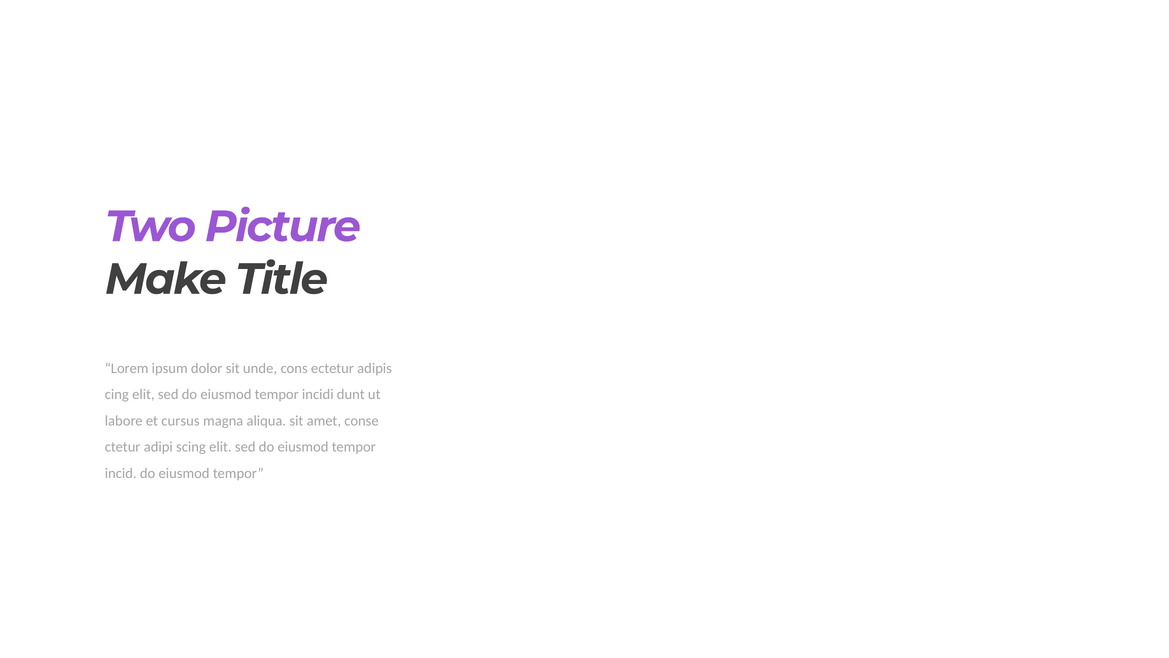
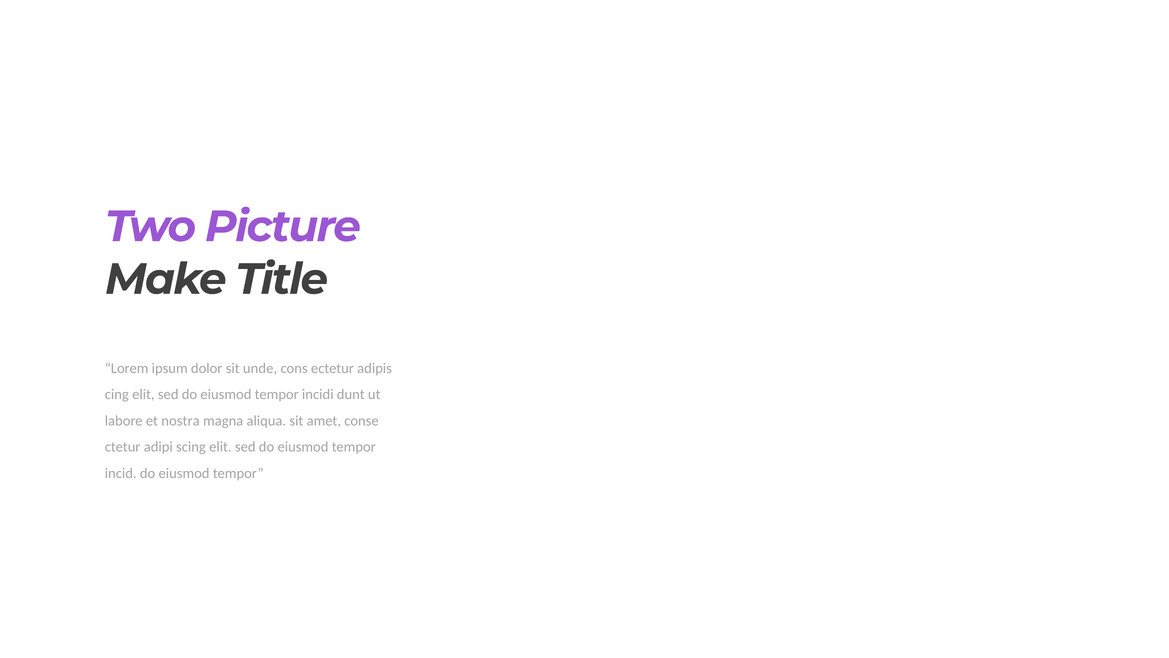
cursus: cursus -> nostra
